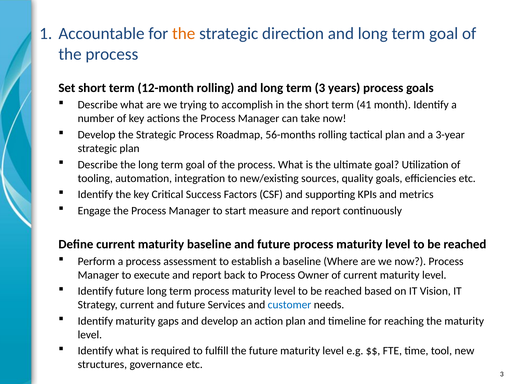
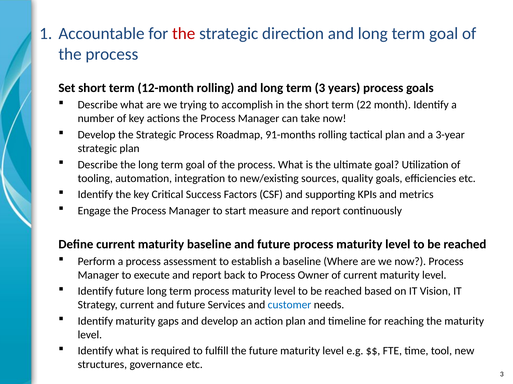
the at (184, 34) colour: orange -> red
41: 41 -> 22
56-months: 56-months -> 91-months
